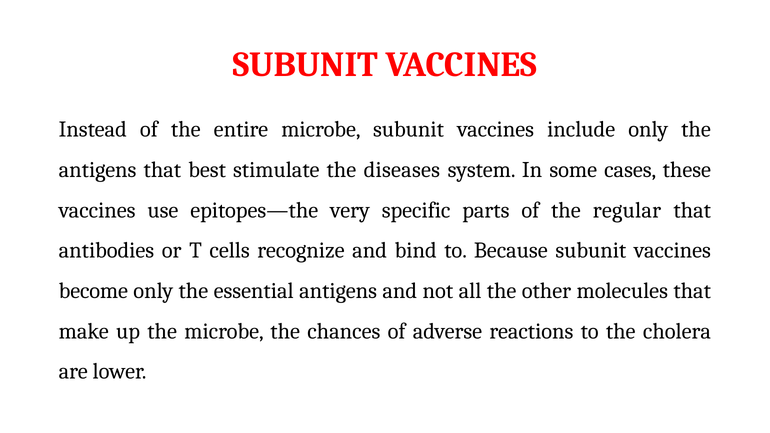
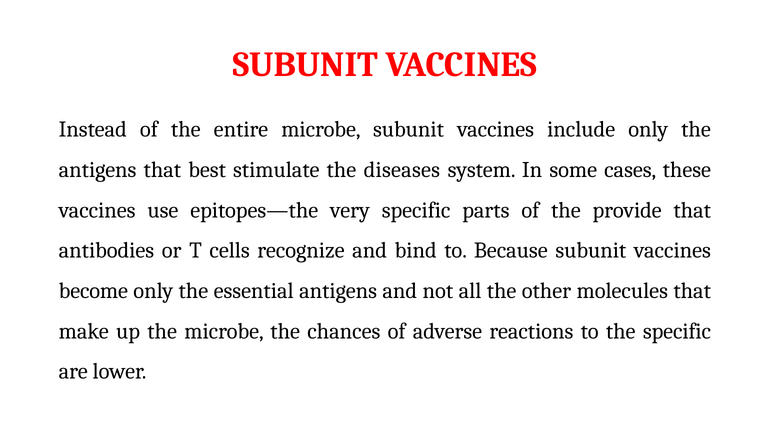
regular: regular -> provide
the cholera: cholera -> specific
